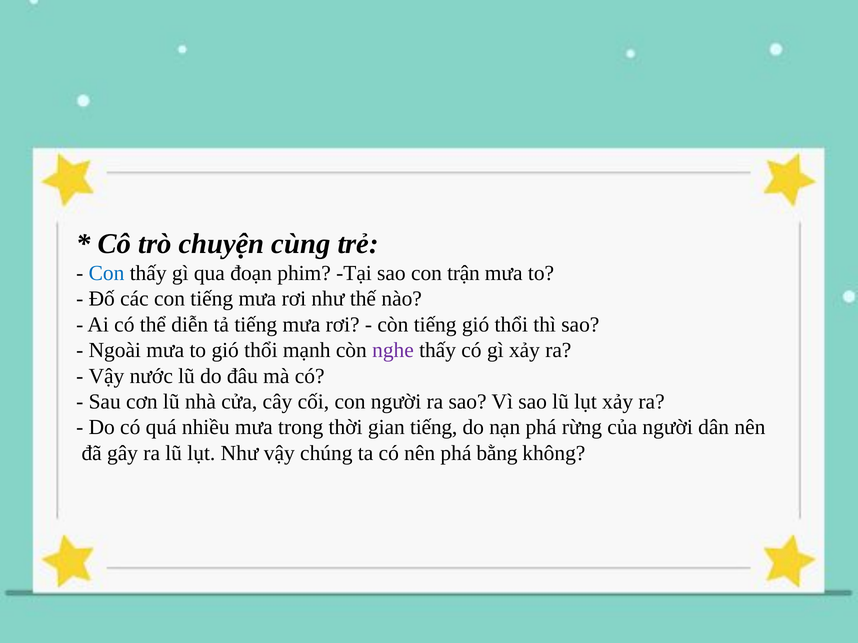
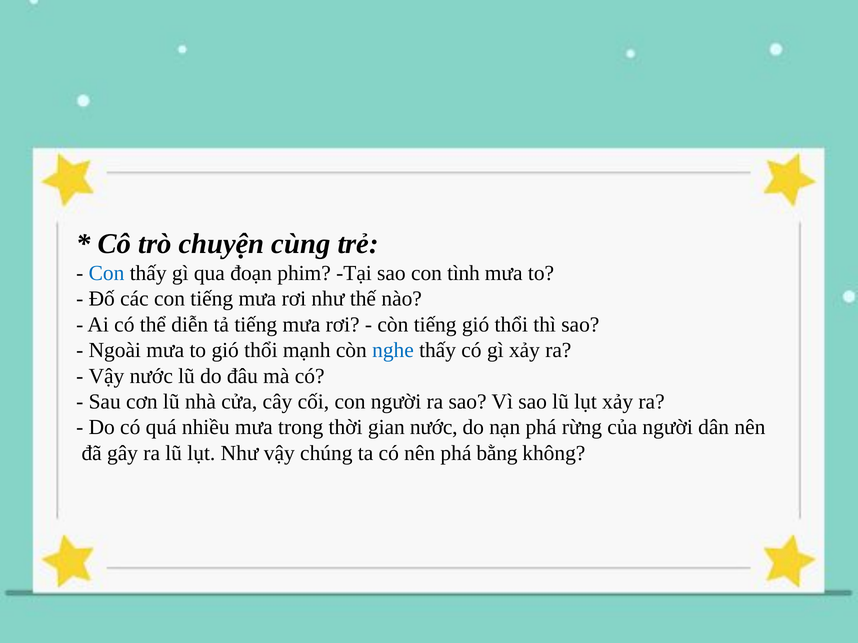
trận: trận -> tình
nghe colour: purple -> blue
gian tiếng: tiếng -> nước
